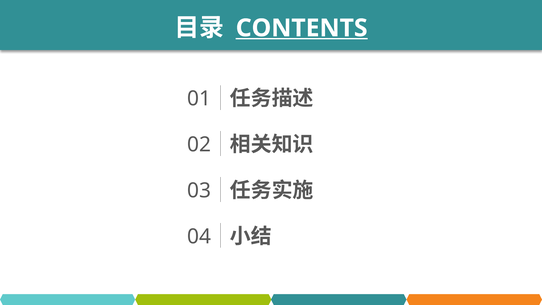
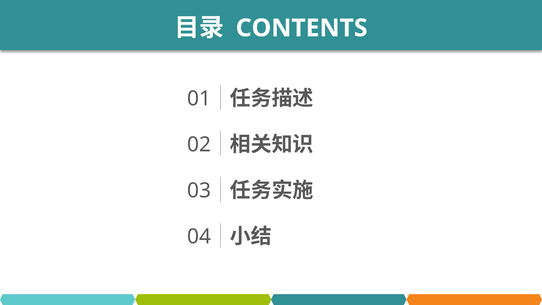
CONTENTS underline: present -> none
